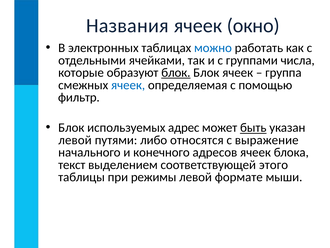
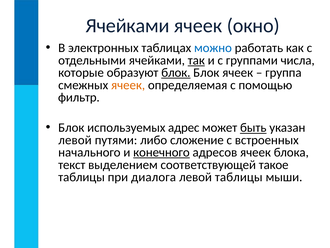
Названия at (127, 26): Названия -> Ячейками
так underline: none -> present
ячеек at (128, 85) colour: blue -> orange
относятся: относятся -> сложение
выражение: выражение -> встроенных
конечного underline: none -> present
этого: этого -> такое
режимы: режимы -> диалога
левой формате: формате -> таблицы
